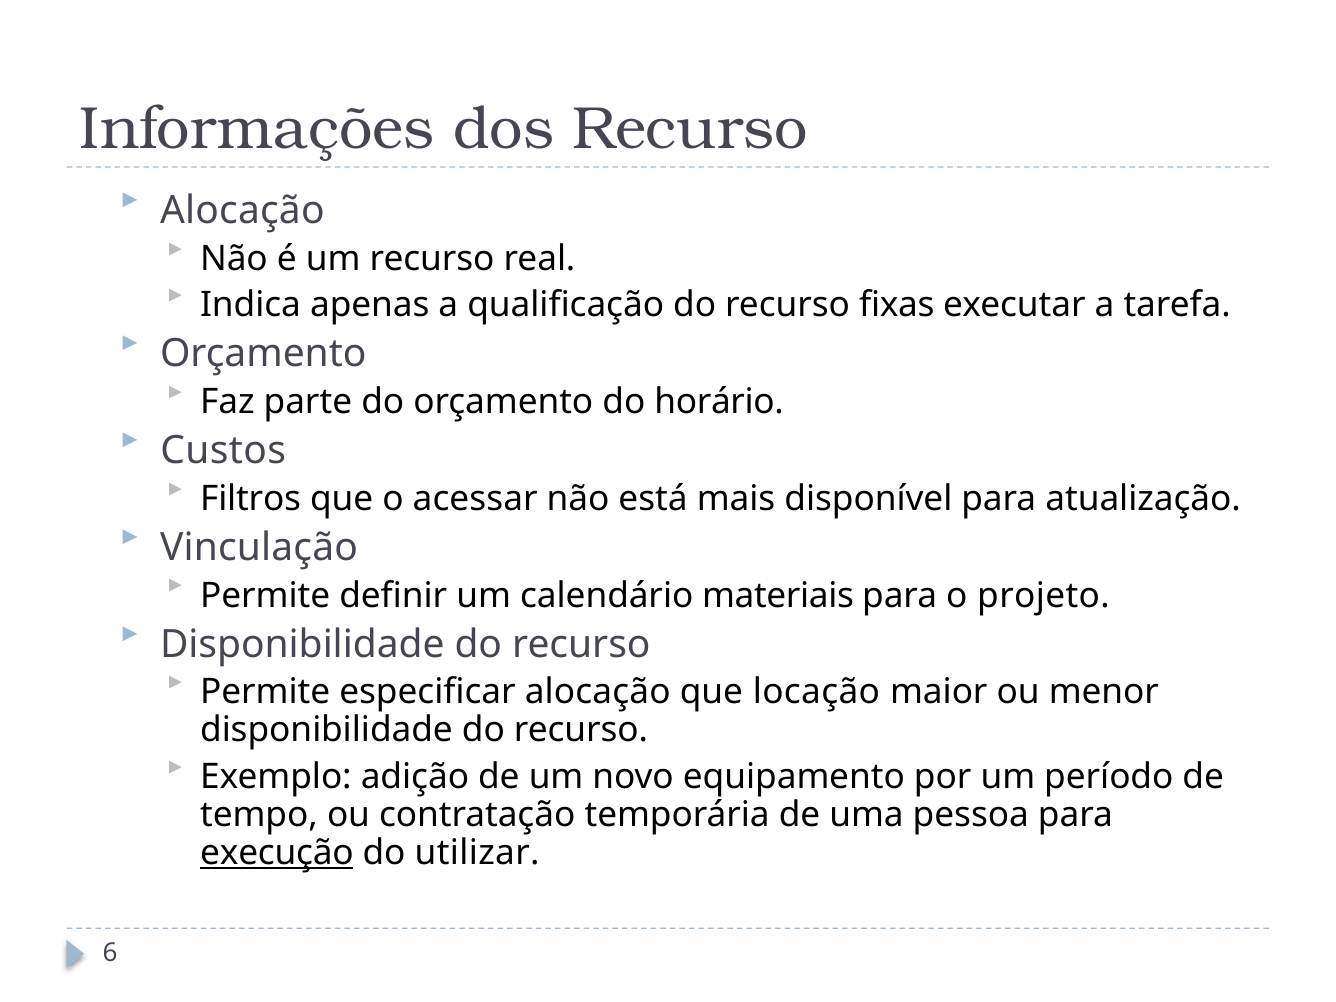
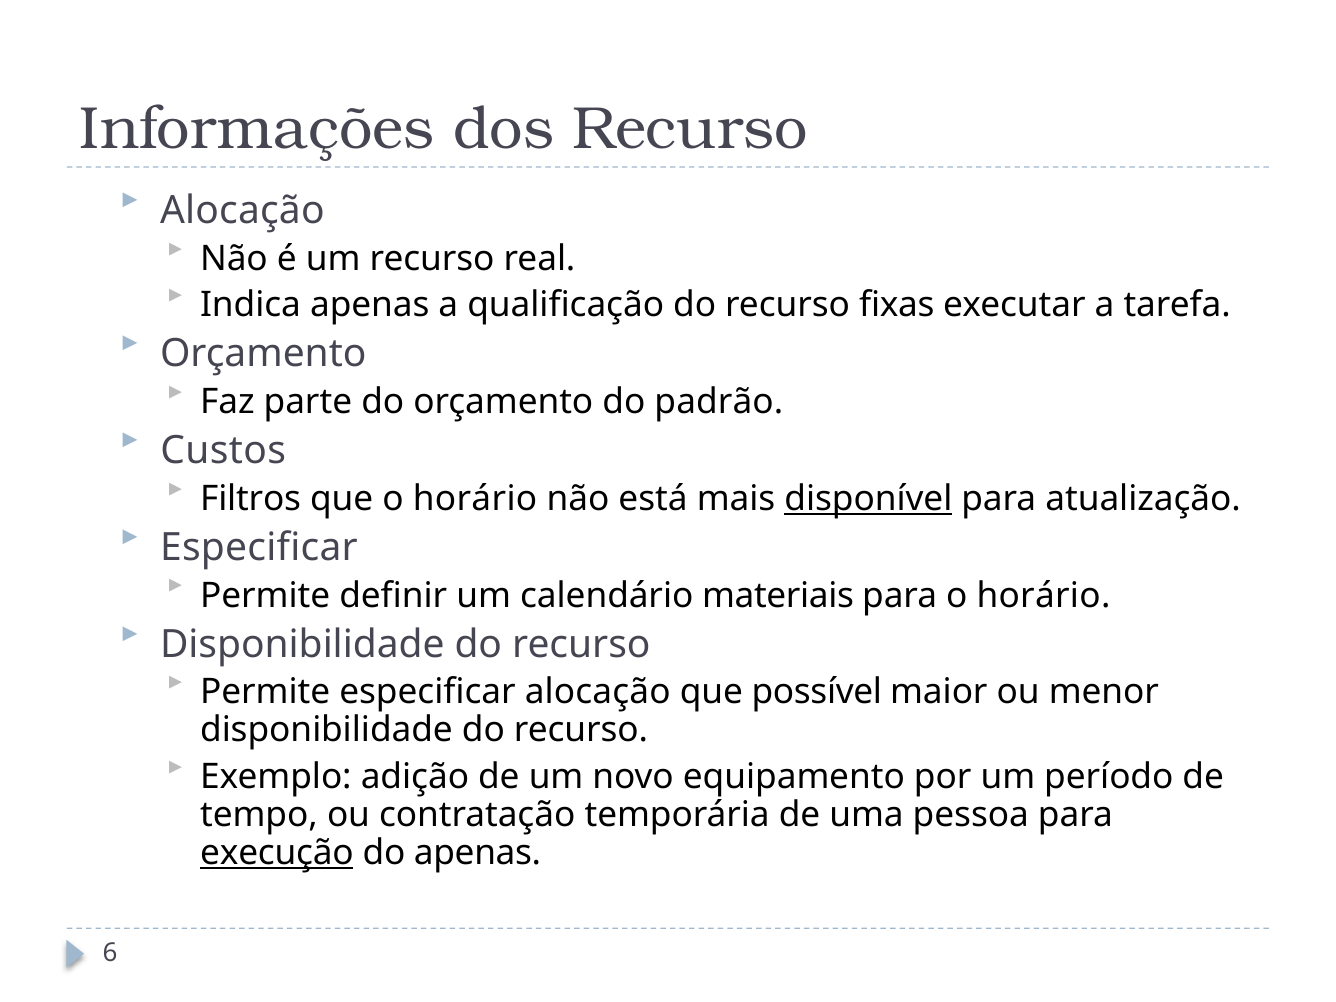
horário: horário -> padrão
que o acessar: acessar -> horário
disponível underline: none -> present
Vinculação at (259, 548): Vinculação -> Especificar
para o projeto: projeto -> horário
locação: locação -> possível
do utilizar: utilizar -> apenas
